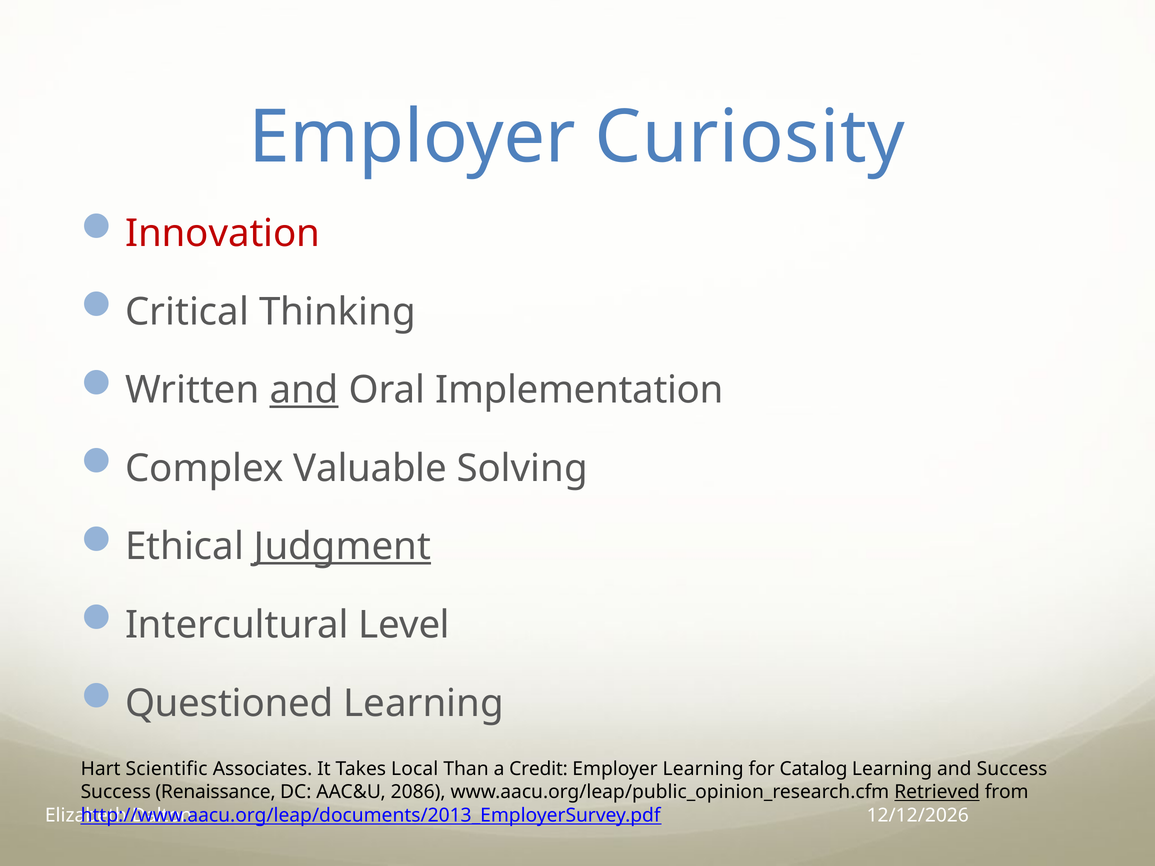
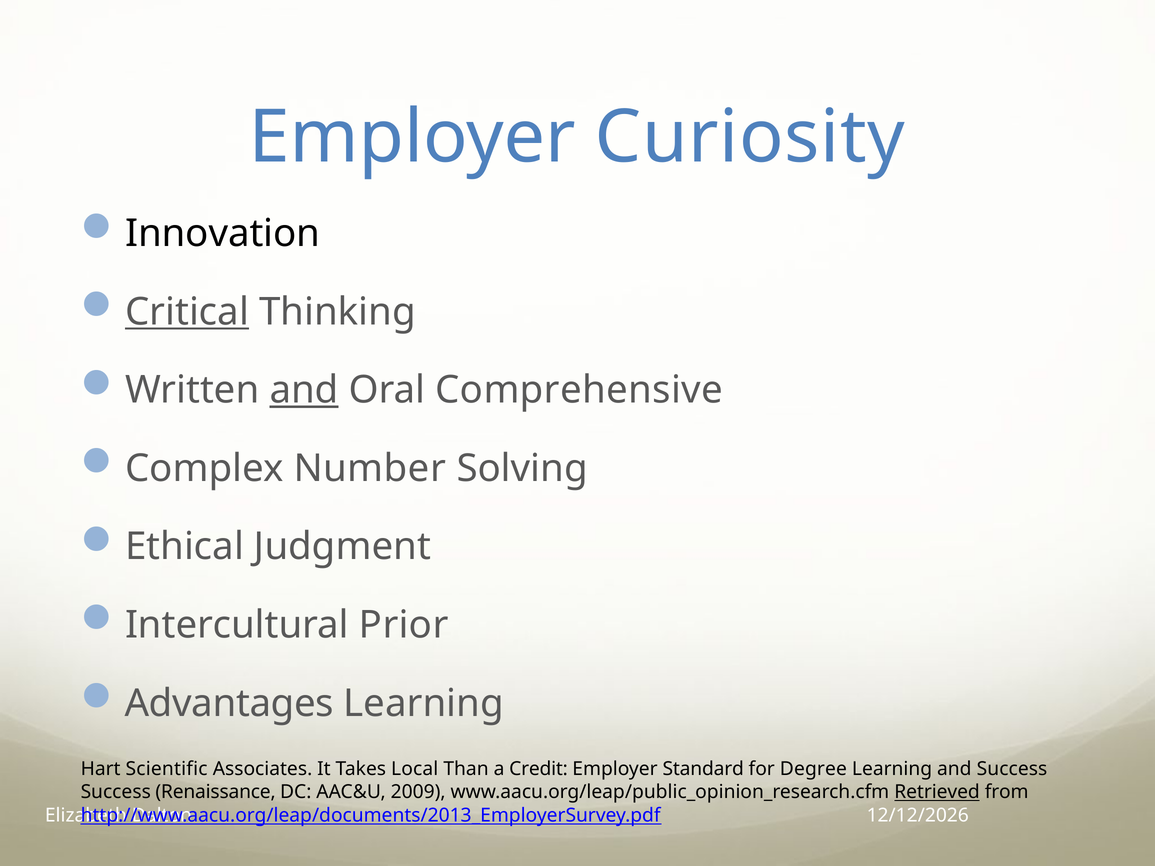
Innovation colour: red -> black
Critical underline: none -> present
Implementation: Implementation -> Comprehensive
Valuable: Valuable -> Number
Judgment underline: present -> none
Level: Level -> Prior
Questioned: Questioned -> Advantages
Employer Learning: Learning -> Standard
Catalog: Catalog -> Degree
2086: 2086 -> 2009
